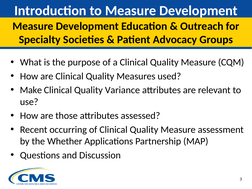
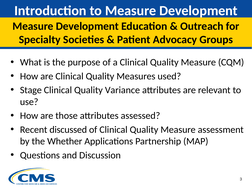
Make: Make -> Stage
occurring: occurring -> discussed
